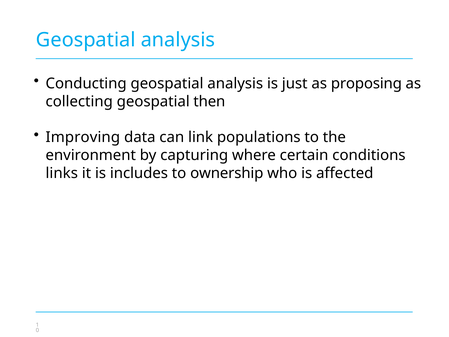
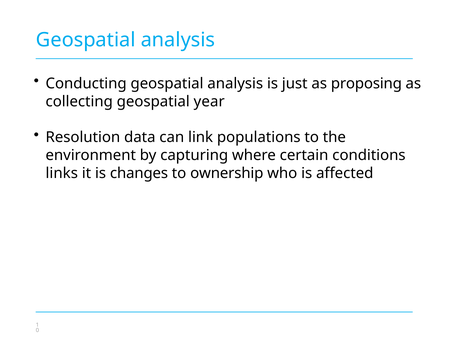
then: then -> year
Improving: Improving -> Resolution
includes: includes -> changes
